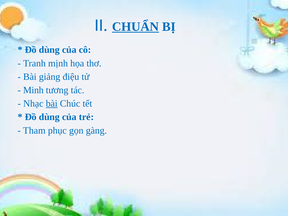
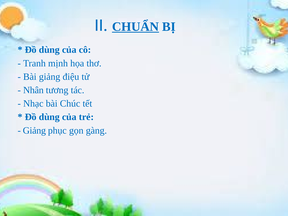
Minh: Minh -> Nhân
bài at (52, 104) underline: present -> none
Tham at (34, 130): Tham -> Giảng
